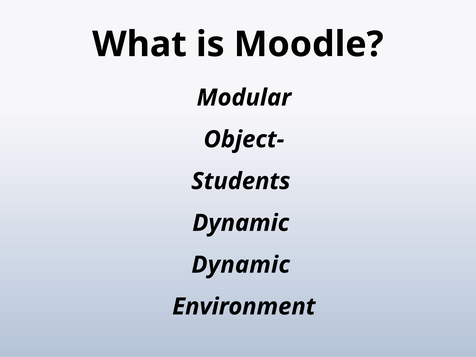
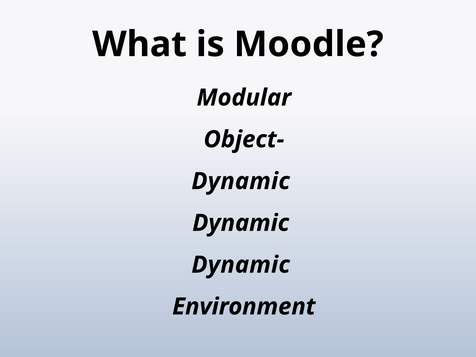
Students at (241, 181): Students -> Dynamic
